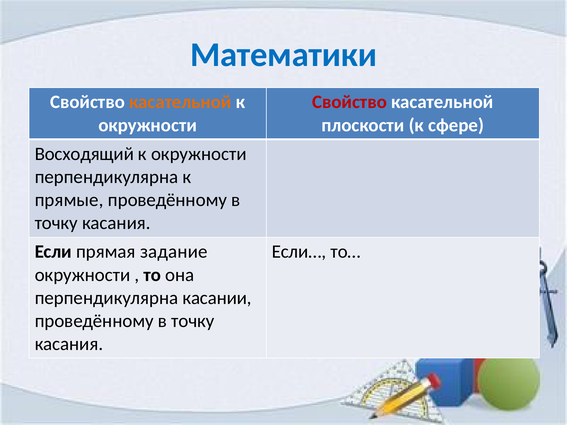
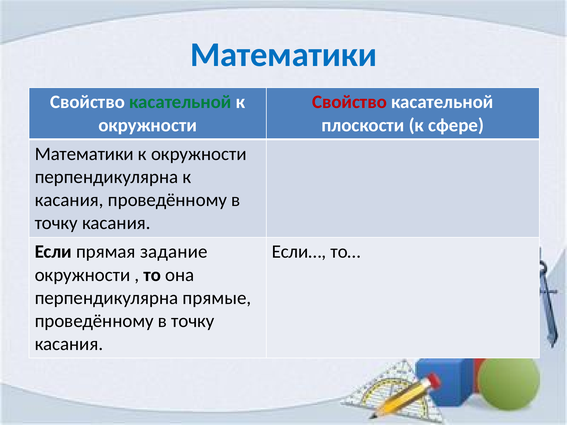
касательной at (180, 102) colour: orange -> green
Восходящий at (84, 154): Восходящий -> Математики
прямые at (69, 200): прямые -> касания
касании: касании -> прямые
